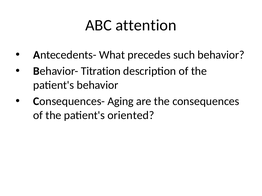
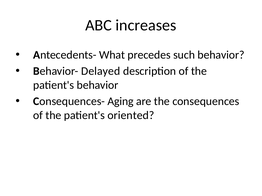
attention: attention -> increases
Titration: Titration -> Delayed
